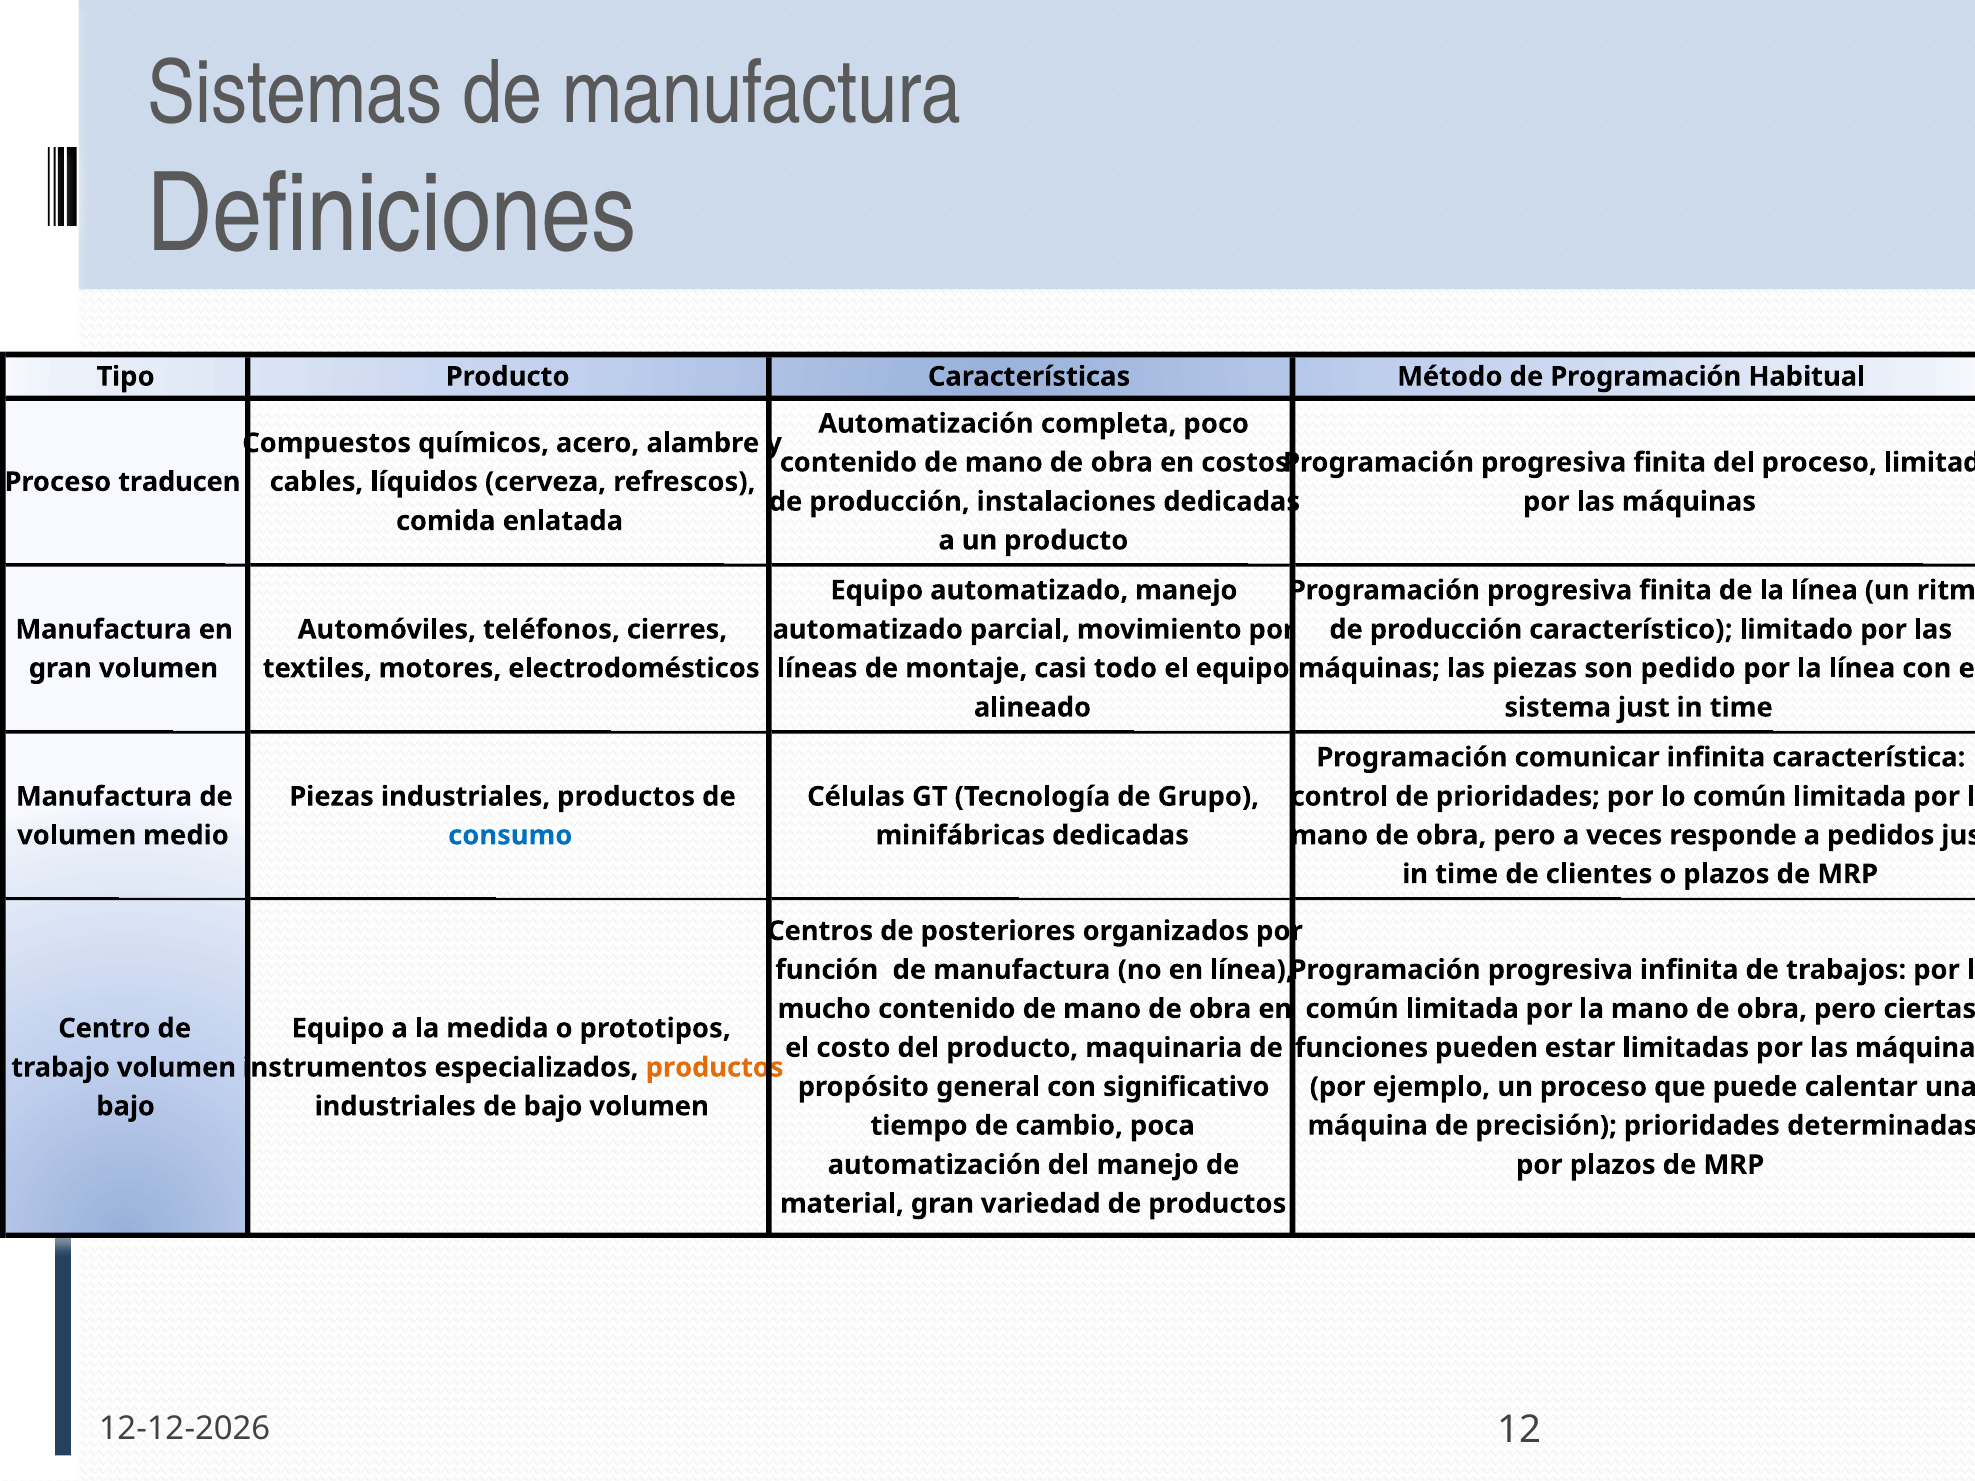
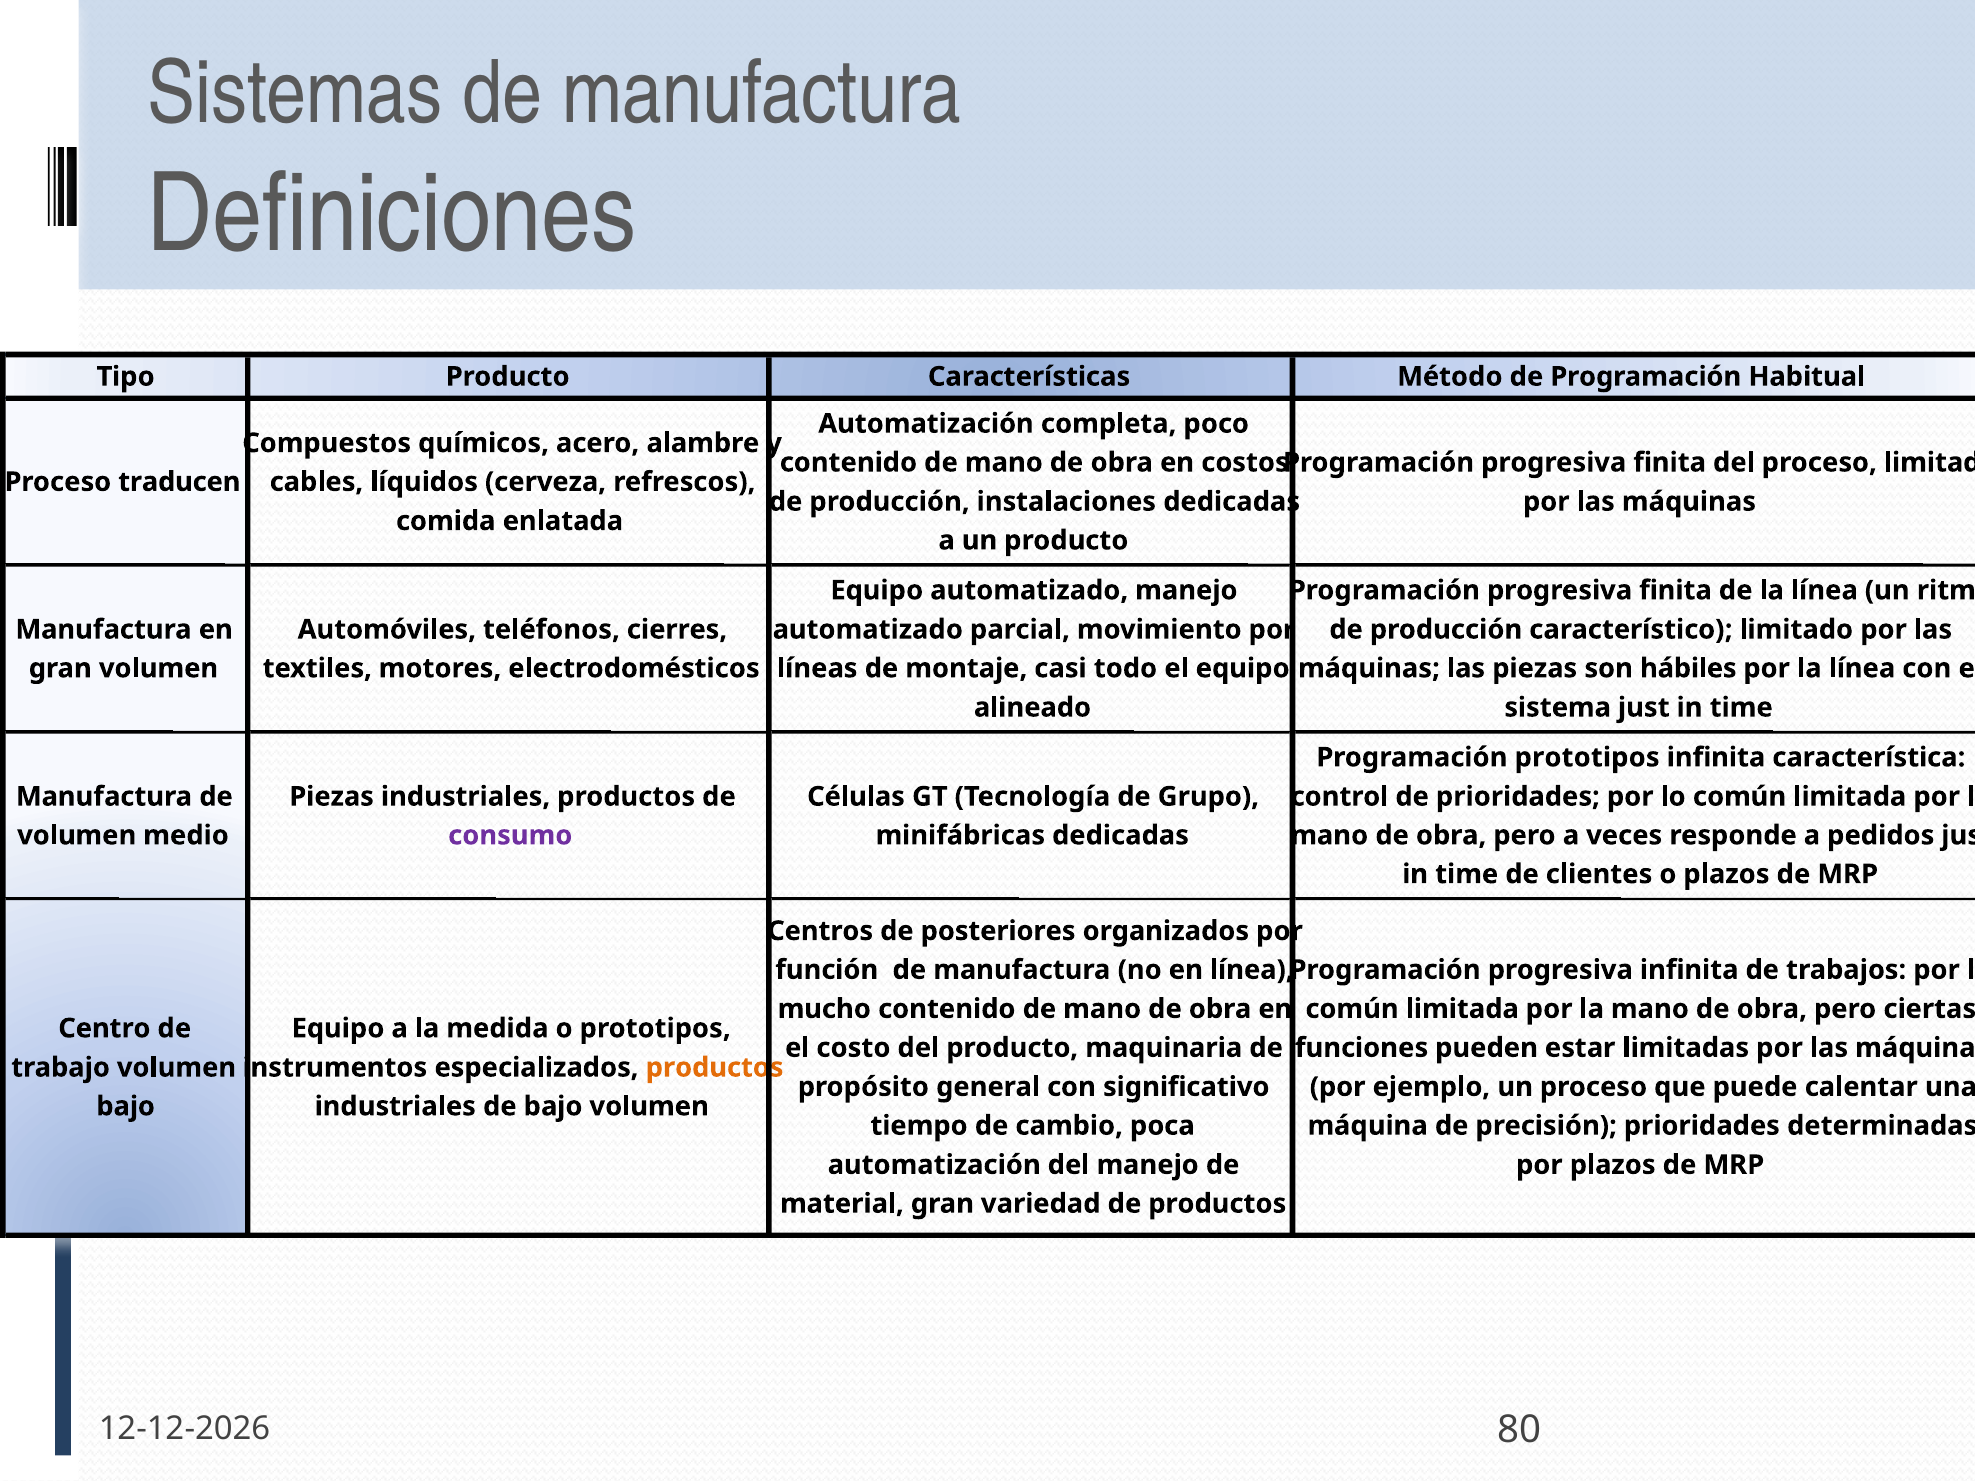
pedido: pedido -> hábiles
Programación comunicar: comunicar -> prototipos
consumo colour: blue -> purple
12: 12 -> 80
